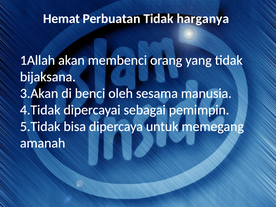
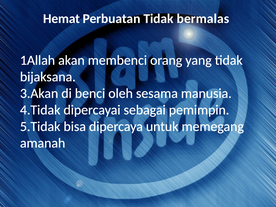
harganya: harganya -> bermalas
